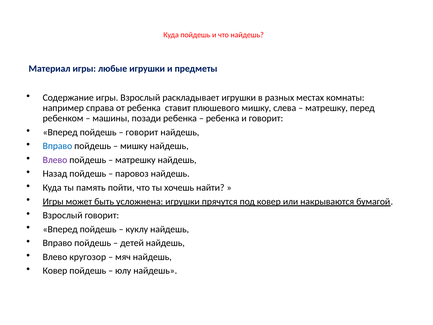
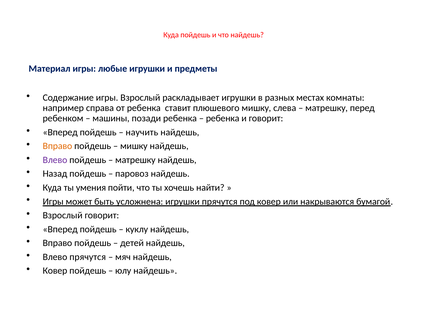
говорит at (142, 132): говорит -> научить
Вправо at (57, 146) colour: blue -> orange
память: память -> умения
Влево кругозор: кругозор -> прячутся
